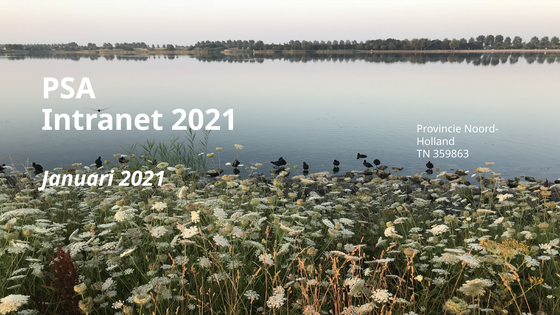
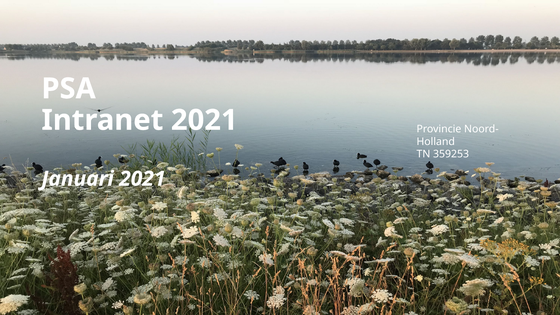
359863: 359863 -> 359253
